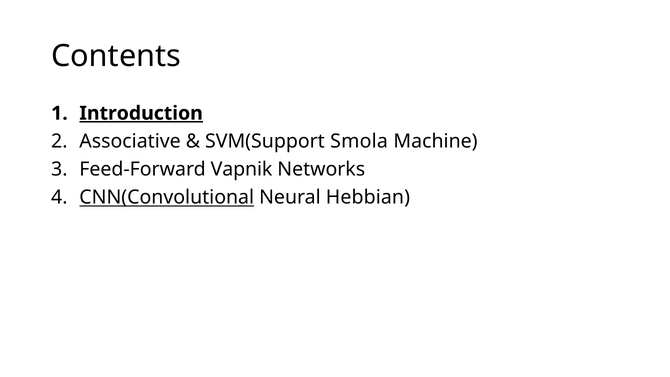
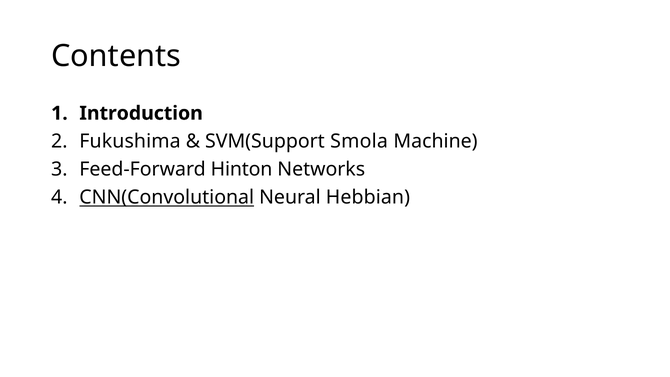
Introduction underline: present -> none
Associative: Associative -> Fukushima
Vapnik: Vapnik -> Hinton
